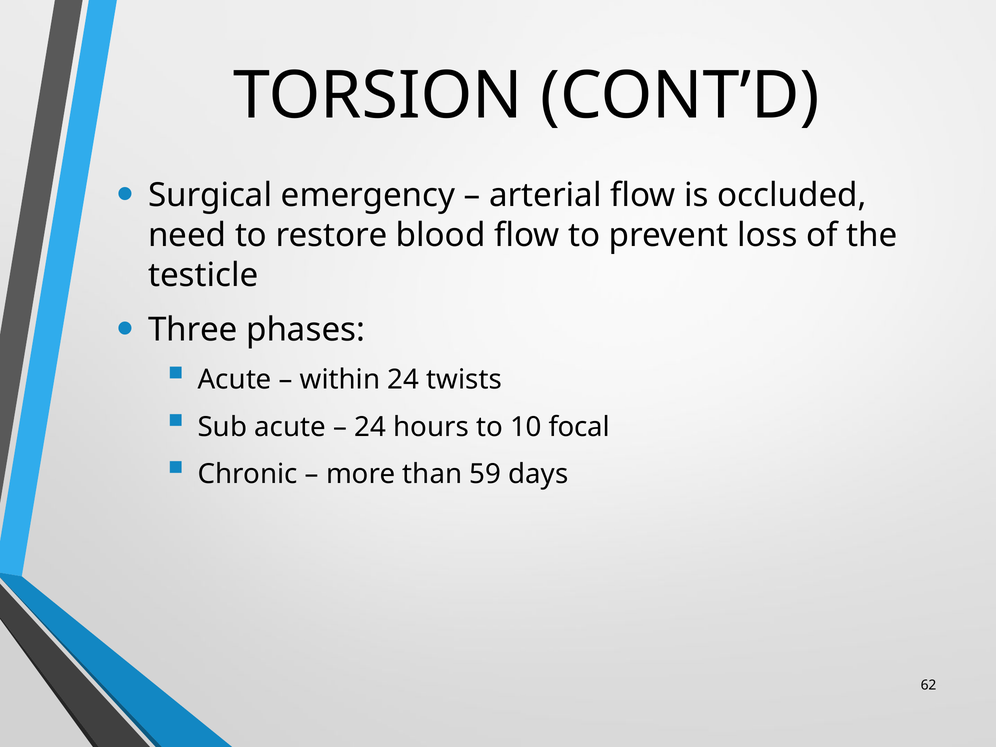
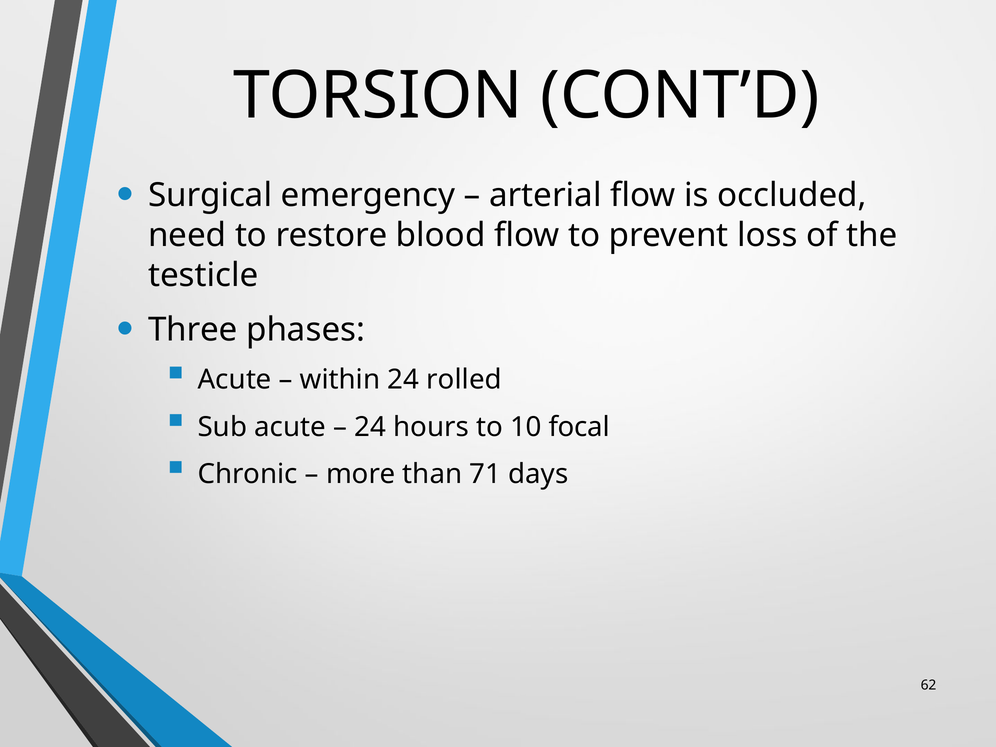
twists: twists -> rolled
59: 59 -> 71
